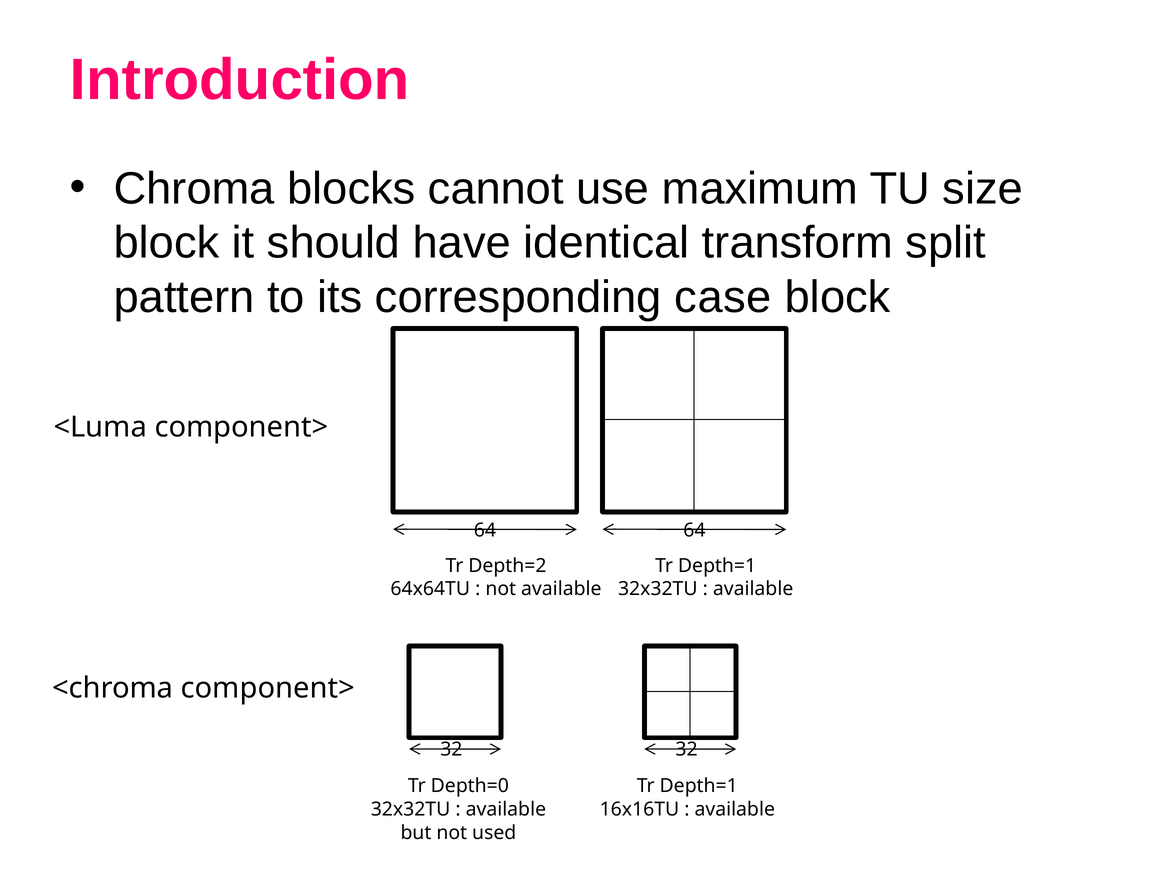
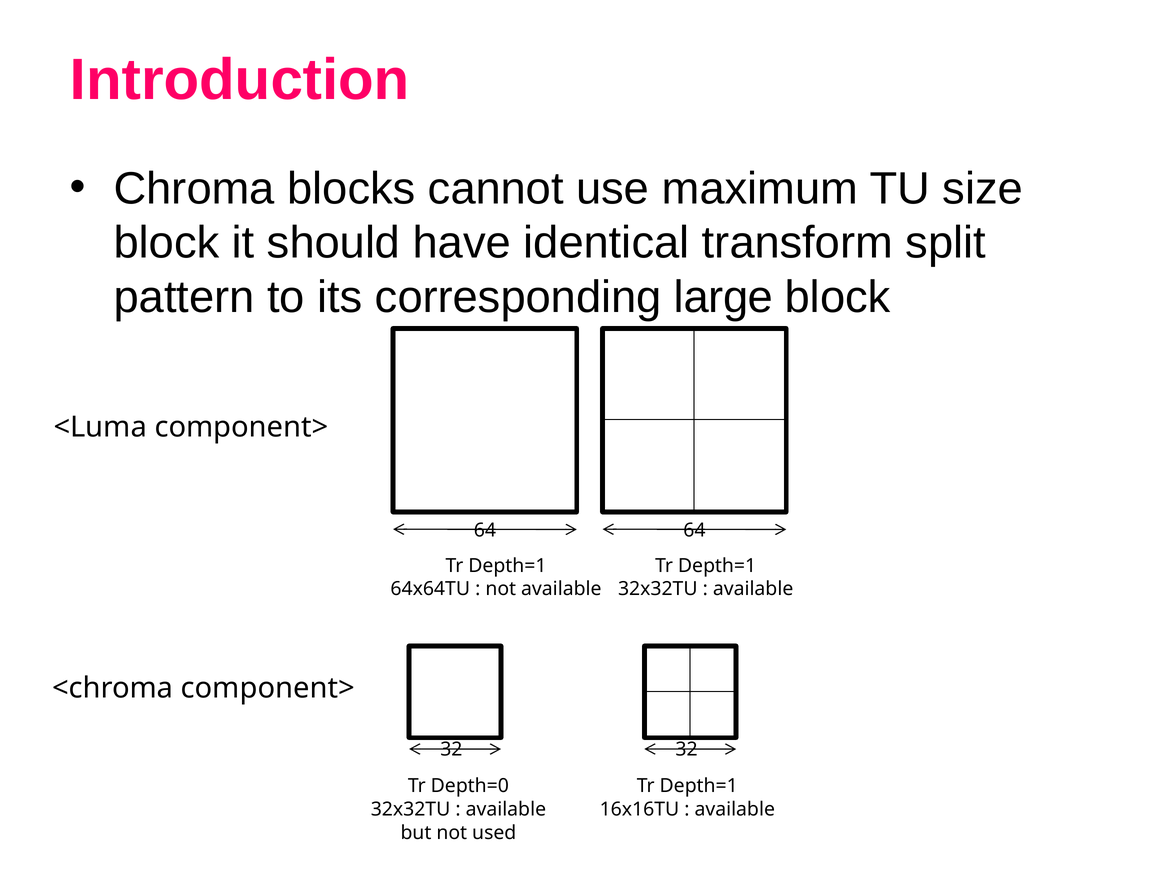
case: case -> large
Depth=2 at (507, 566): Depth=2 -> Depth=1
